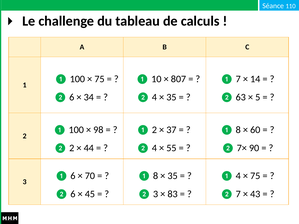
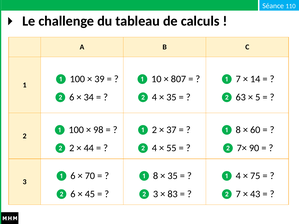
75 at (99, 79): 75 -> 39
